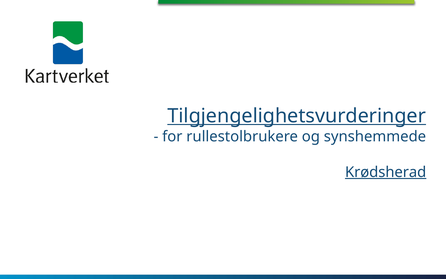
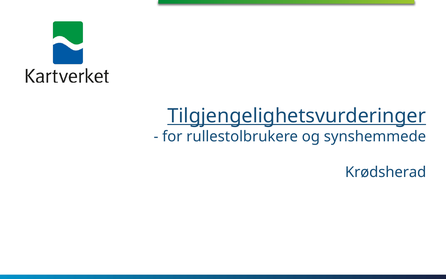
Krødsherad underline: present -> none
